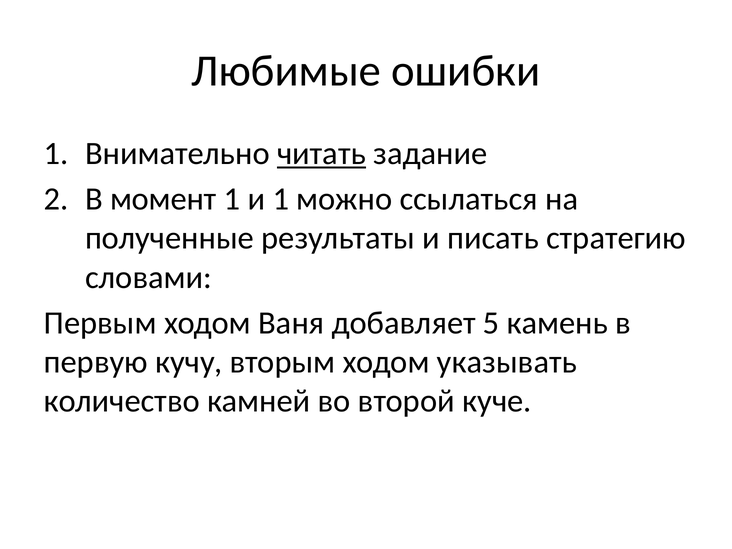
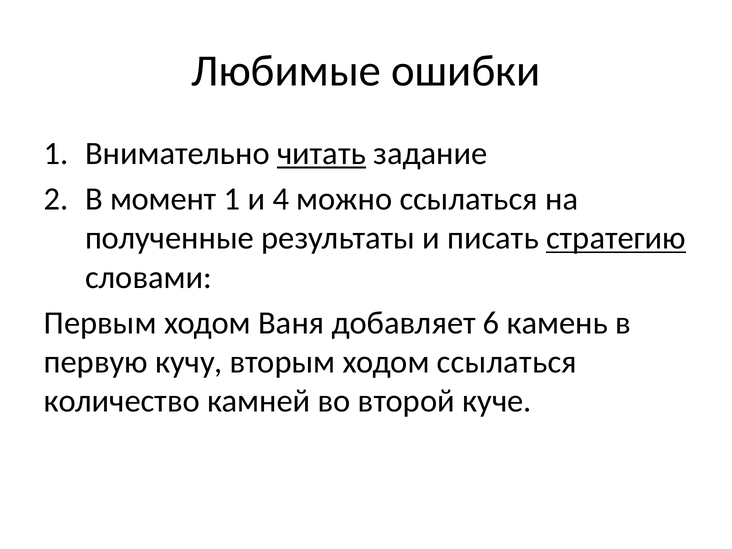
и 1: 1 -> 4
стратегию underline: none -> present
5: 5 -> 6
ходом указывать: указывать -> ссылаться
